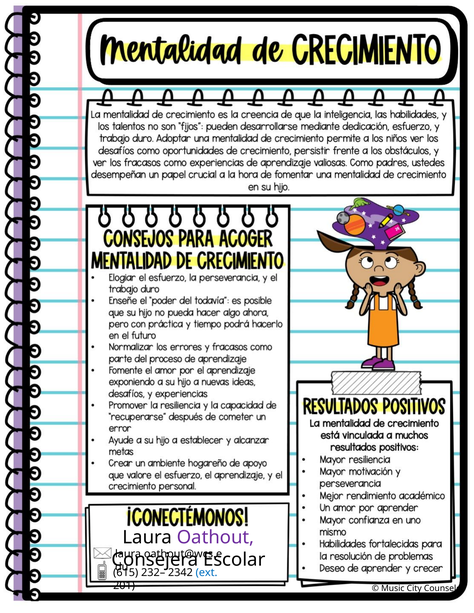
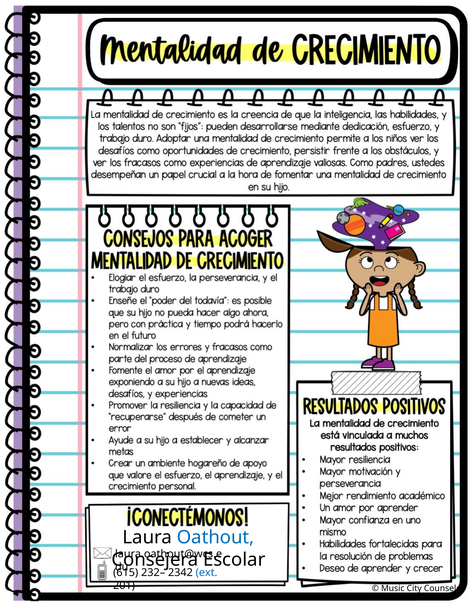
Oathout colour: purple -> blue
